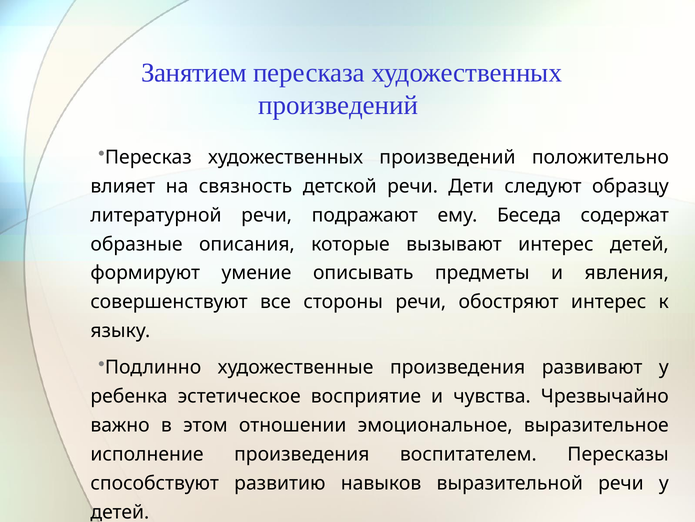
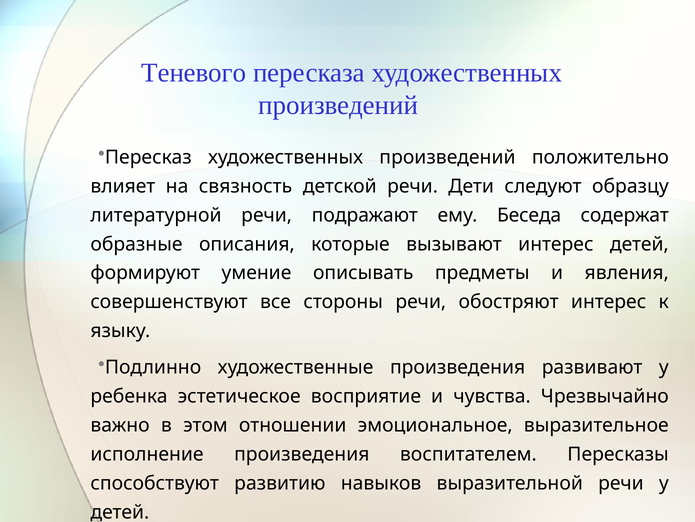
Занятием: Занятием -> Теневого
